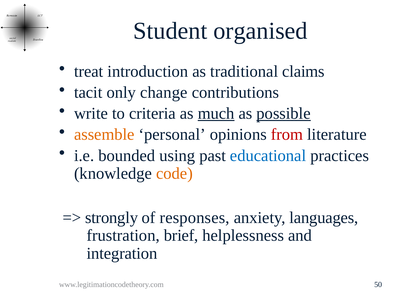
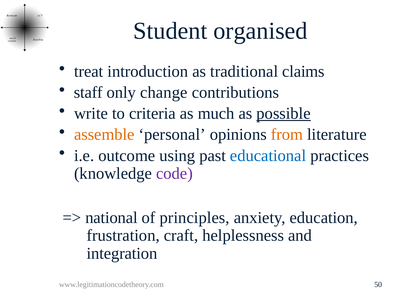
tacit: tacit -> staff
much underline: present -> none
from colour: red -> orange
bounded: bounded -> outcome
code colour: orange -> purple
strongly: strongly -> national
responses: responses -> principles
languages: languages -> education
brief: brief -> craft
